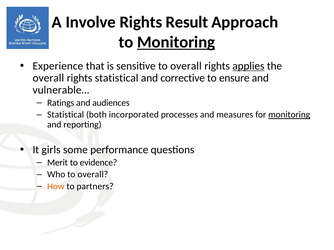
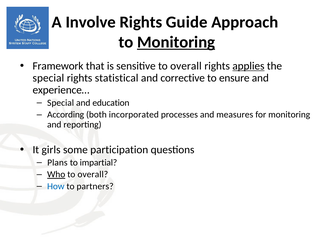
Result: Result -> Guide
Experience: Experience -> Framework
overall at (48, 78): overall -> special
vulnerable…: vulnerable… -> experience…
Ratings at (61, 103): Ratings -> Special
audiences: audiences -> education
Statistical at (66, 115): Statistical -> According
monitoring at (289, 115) underline: present -> none
performance: performance -> participation
Merit: Merit -> Plans
evidence: evidence -> impartial
Who underline: none -> present
How colour: orange -> blue
